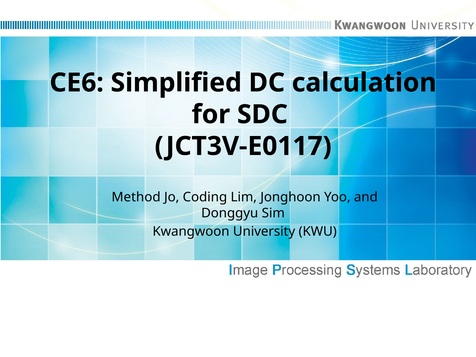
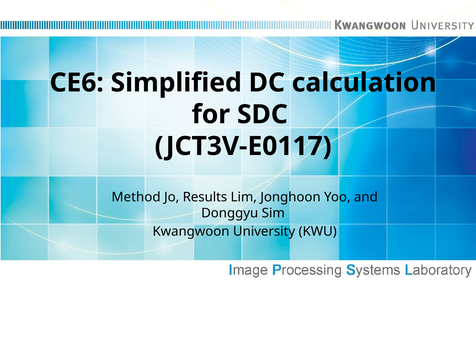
Coding: Coding -> Results
